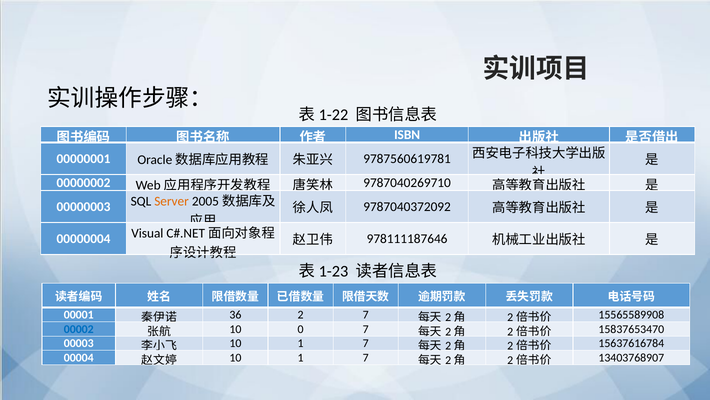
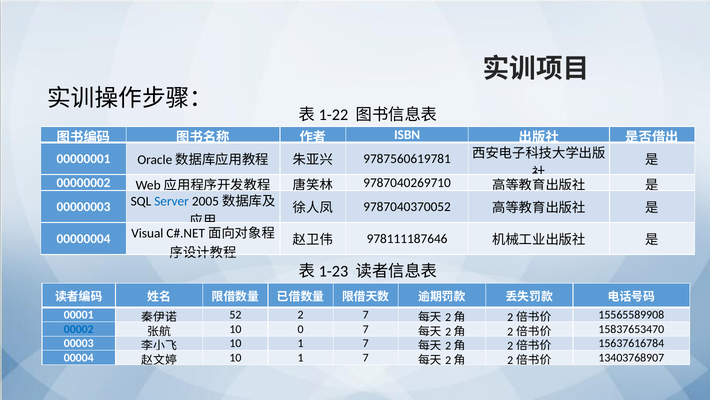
Server colour: orange -> blue
9787040372092: 9787040372092 -> 9787040370052
36: 36 -> 52
